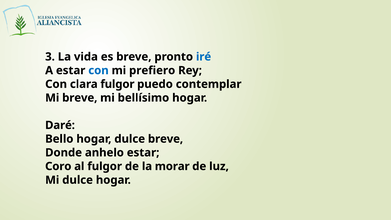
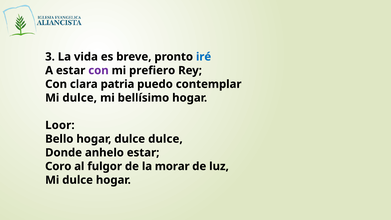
con at (98, 70) colour: blue -> purple
clara fulgor: fulgor -> patria
breve at (80, 98): breve -> dulce
Daré: Daré -> Loor
dulce breve: breve -> dulce
